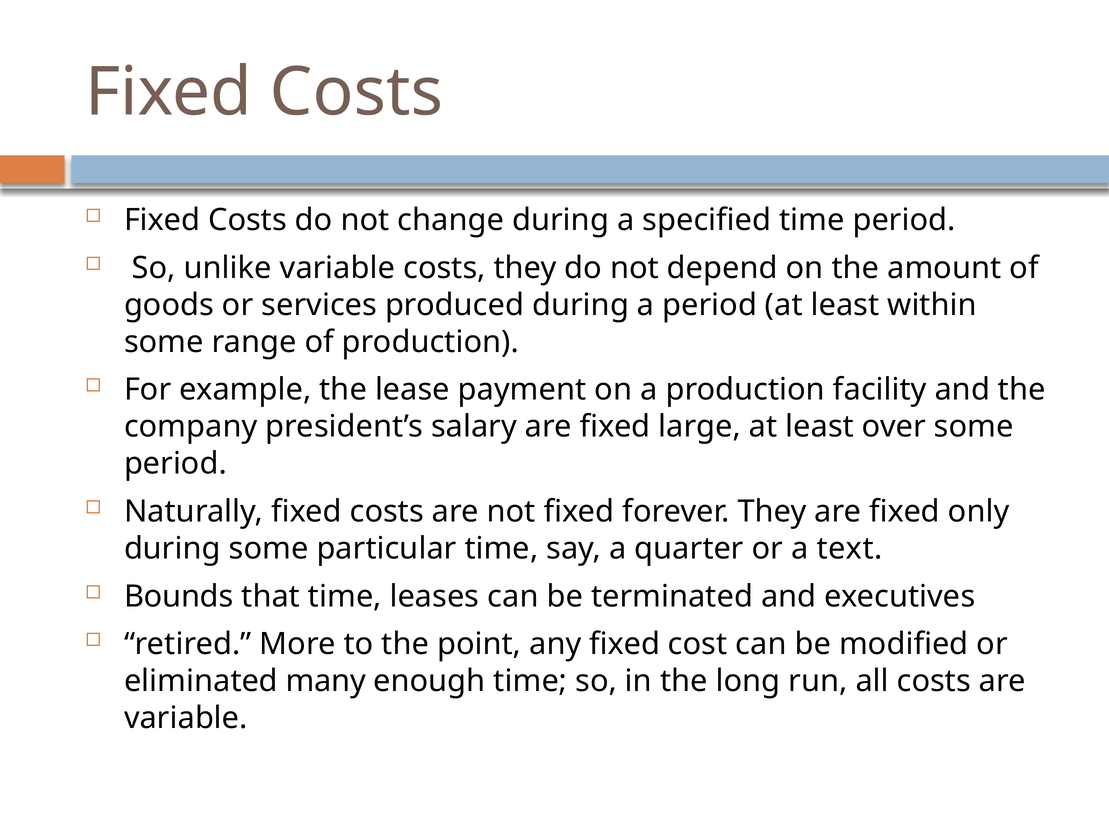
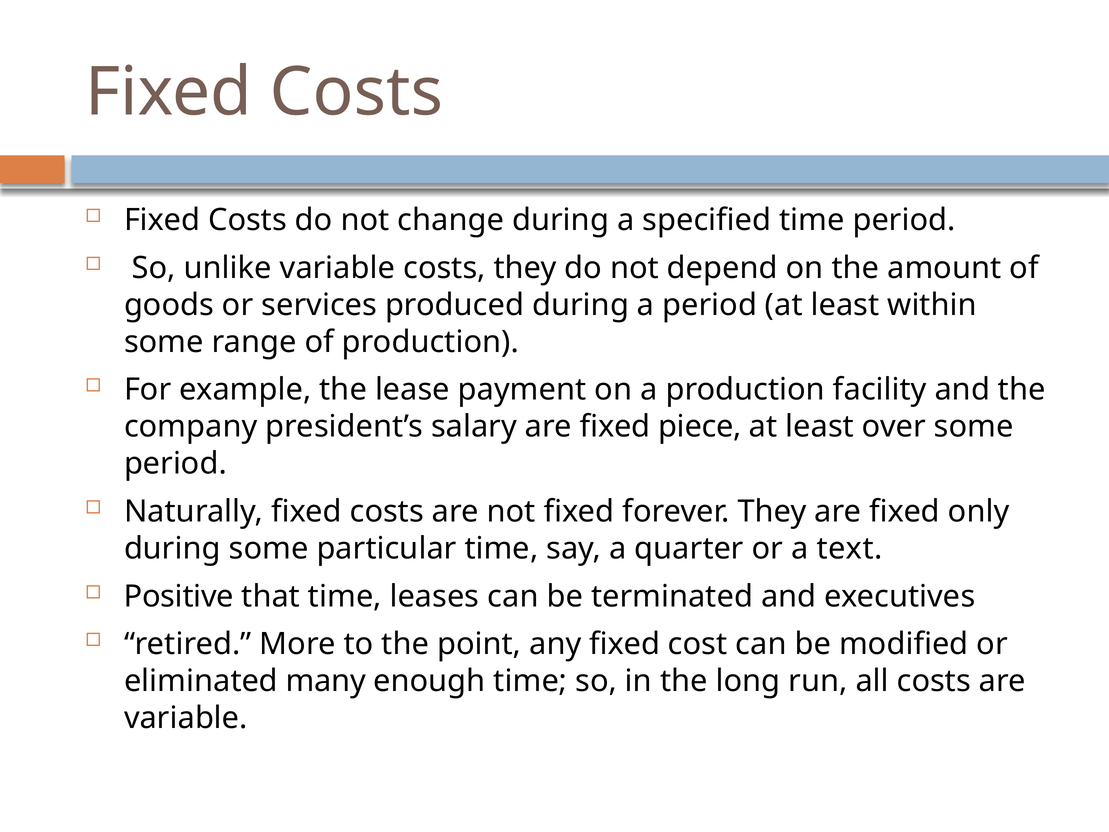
large: large -> piece
Bounds: Bounds -> Positive
